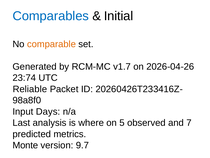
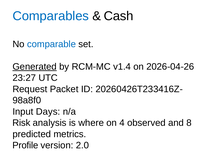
Initial: Initial -> Cash
comparable colour: orange -> blue
Generated underline: none -> present
v1.7: v1.7 -> v1.4
23:74: 23:74 -> 23:27
Reliable: Reliable -> Request
Last: Last -> Risk
5: 5 -> 4
7: 7 -> 8
Monte: Monte -> Profile
9.7: 9.7 -> 2.0
